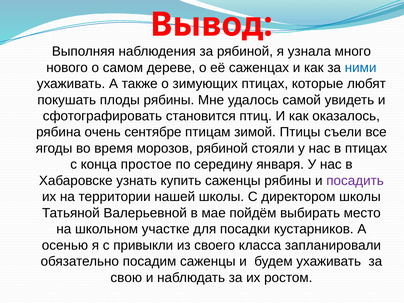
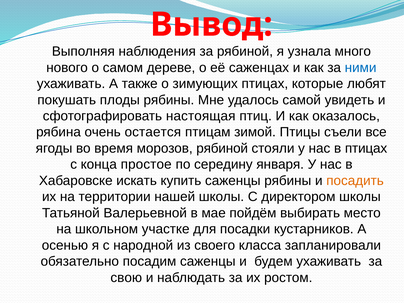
становится: становится -> настоящая
сентябре: сентябре -> остается
узнать: узнать -> искать
посадить colour: purple -> orange
привыкли: привыкли -> народной
